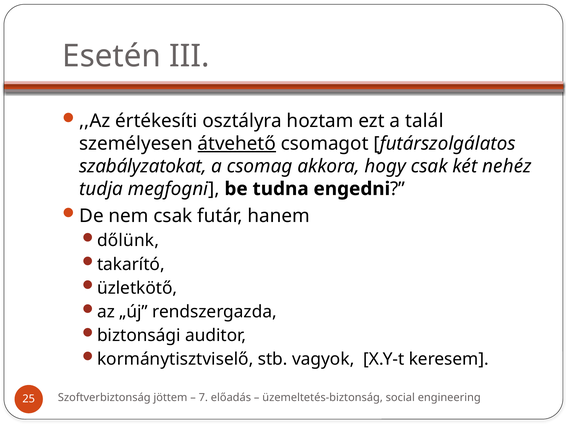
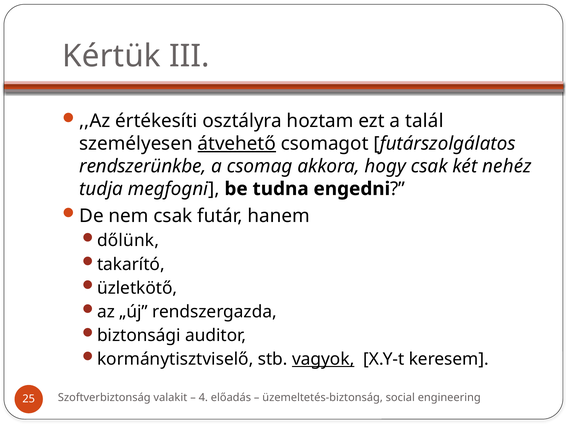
Esetén: Esetén -> Kértük
szabályzatokat: szabályzatokat -> rendszerünkbe
vagyok underline: none -> present
jöttem: jöttem -> valakit
7: 7 -> 4
